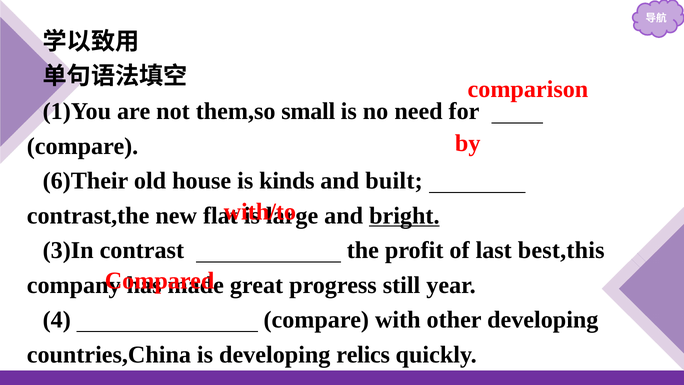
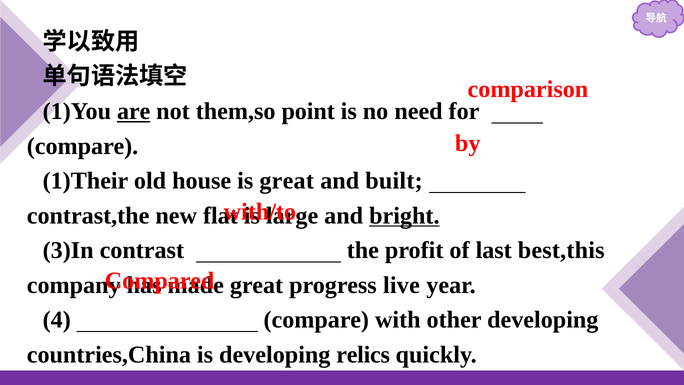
are underline: none -> present
small: small -> point
6)Their: 6)Their -> 1)Their
is kinds: kinds -> great
still: still -> live
